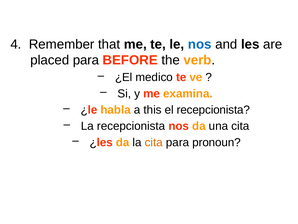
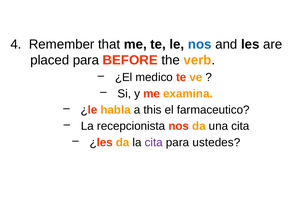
el recepcionista: recepcionista -> farmaceutico
cita at (154, 142) colour: orange -> purple
pronoun: pronoun -> ustedes
